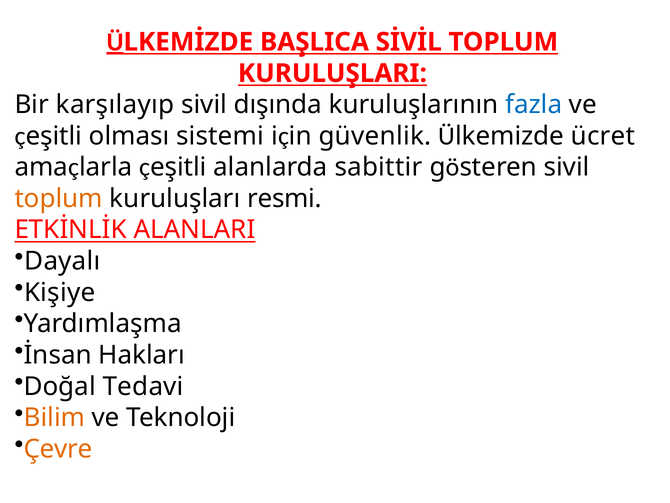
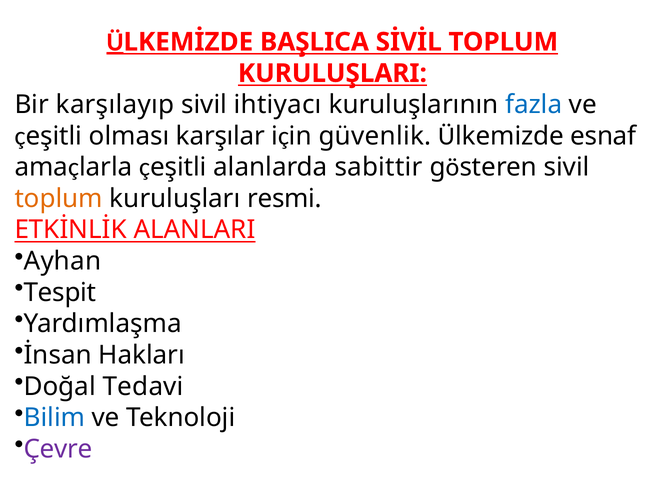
dışında: dışında -> ihtiyacı
sistemi: sistemi -> karşılar
ücret: ücret -> esnaf
Dayalı: Dayalı -> Ayhan
Kişiye: Kişiye -> Tespit
Bilim colour: orange -> blue
Çevre colour: orange -> purple
